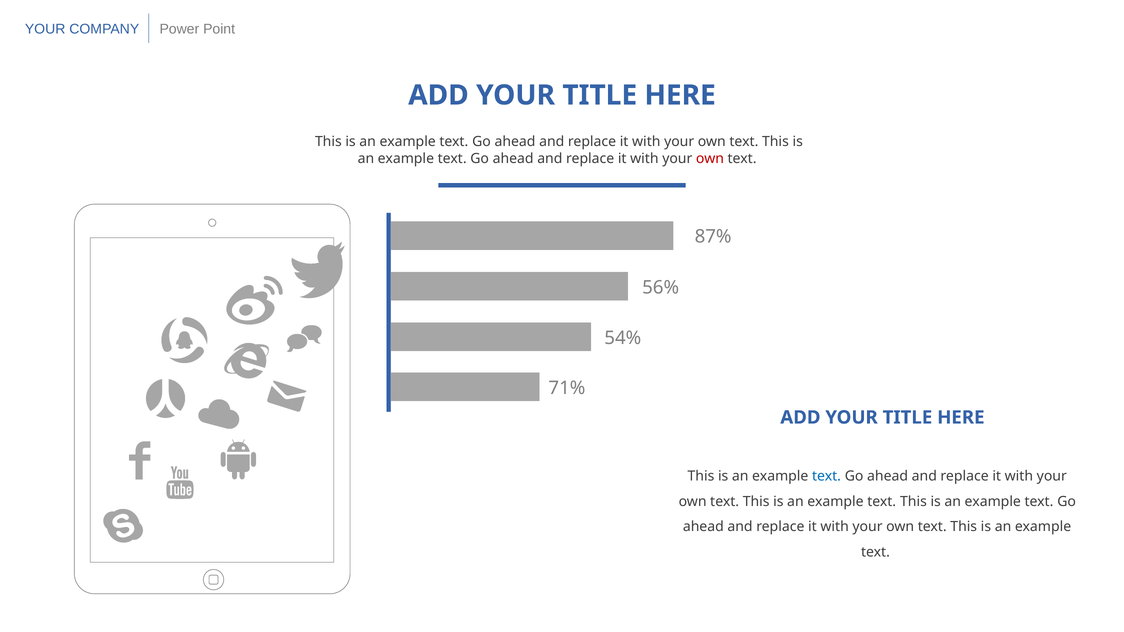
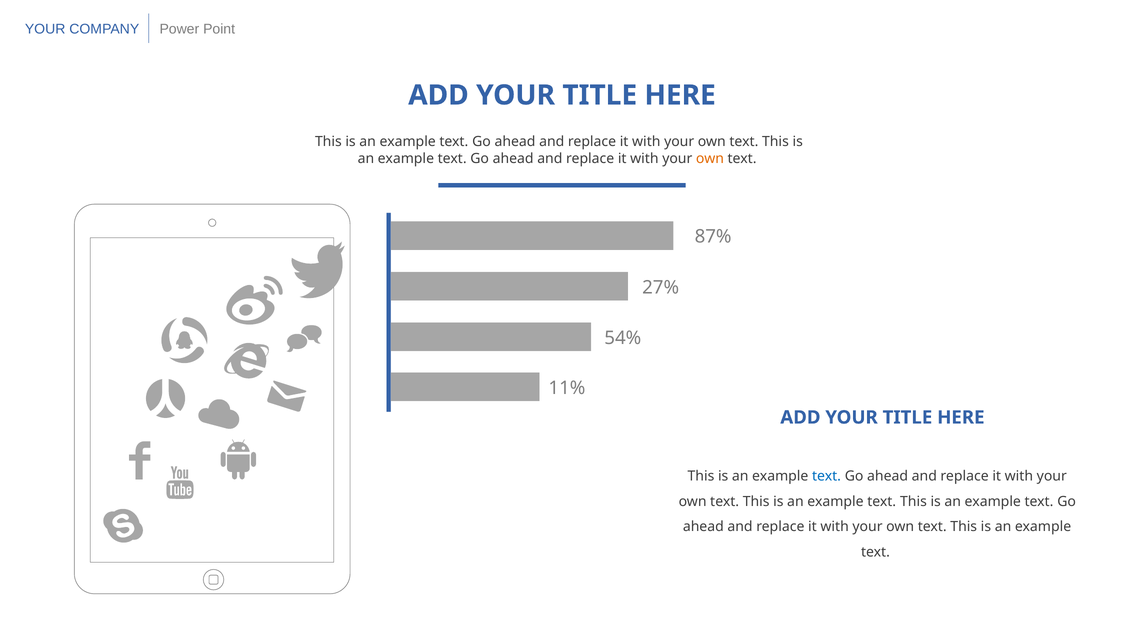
own at (710, 159) colour: red -> orange
56%: 56% -> 27%
71%: 71% -> 11%
